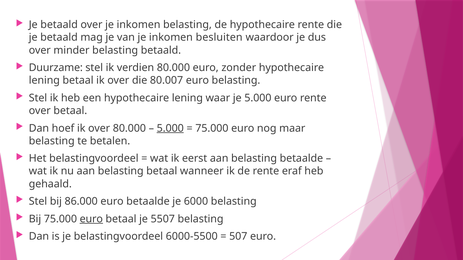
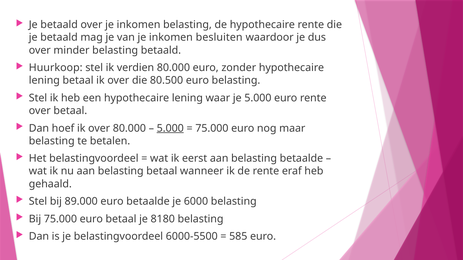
Duurzame: Duurzame -> Huurkoop
80.007: 80.007 -> 80.500
86.000: 86.000 -> 89.000
euro at (91, 219) underline: present -> none
5507: 5507 -> 8180
507: 507 -> 585
